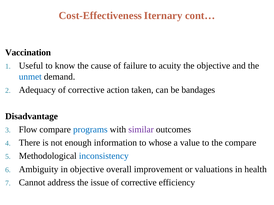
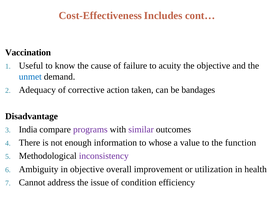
Iternary: Iternary -> Includes
Flow: Flow -> India
programs colour: blue -> purple
the compare: compare -> function
inconsistency colour: blue -> purple
valuations: valuations -> utilization
issue of corrective: corrective -> condition
